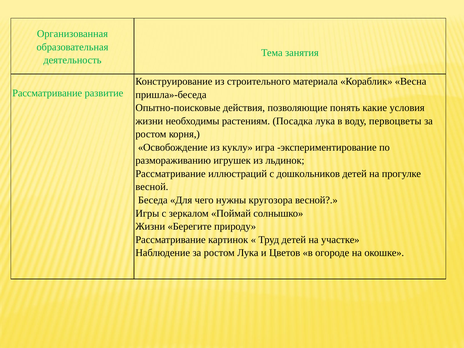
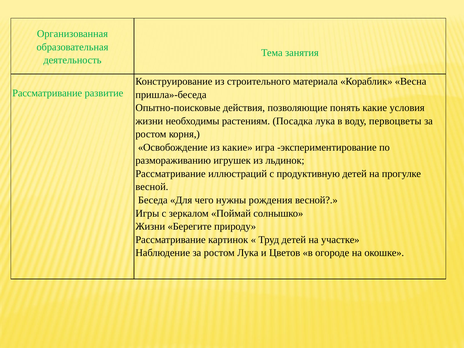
из куклу: куклу -> какие
дошкольников: дошкольников -> продуктивную
кругозора: кругозора -> рождения
